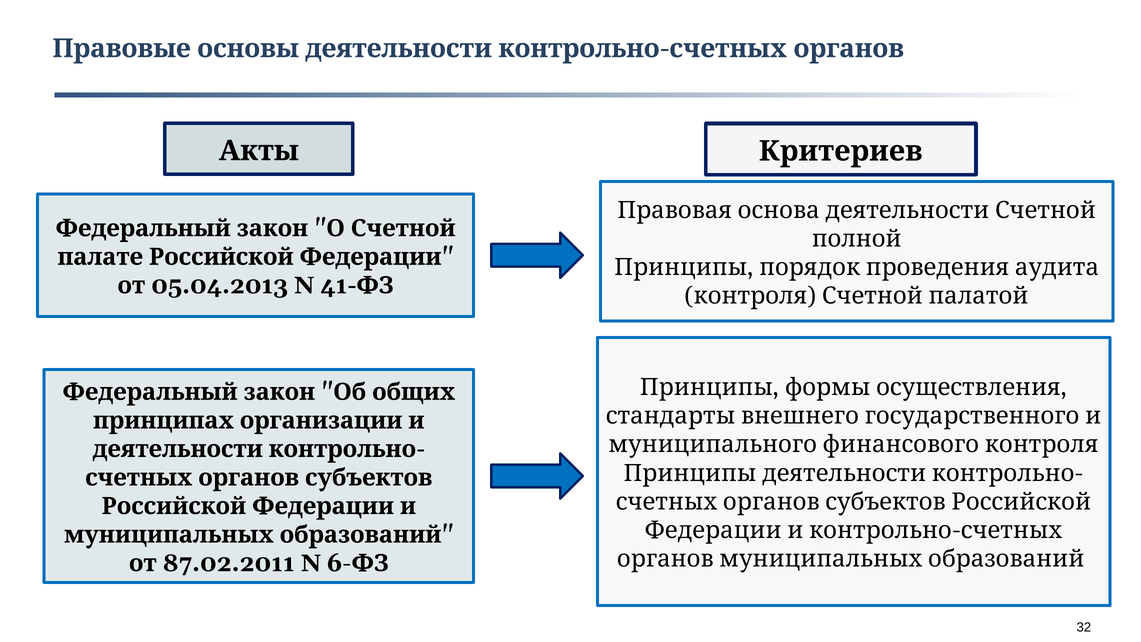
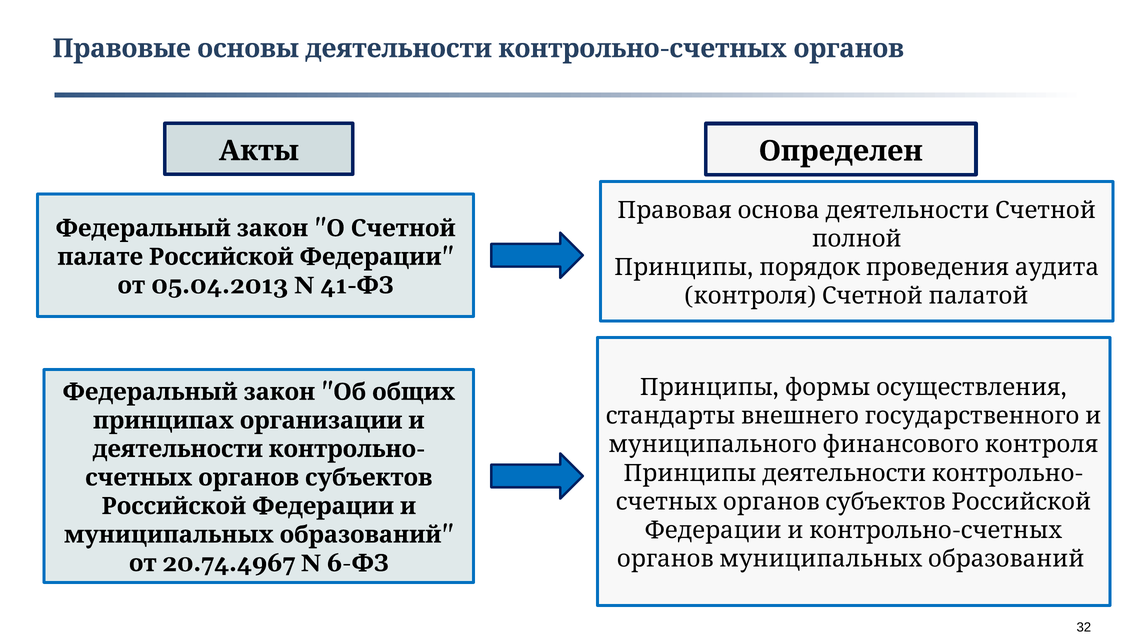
Критериев: Критериев -> Определен
87.02.2011: 87.02.2011 -> 20.74.4967
